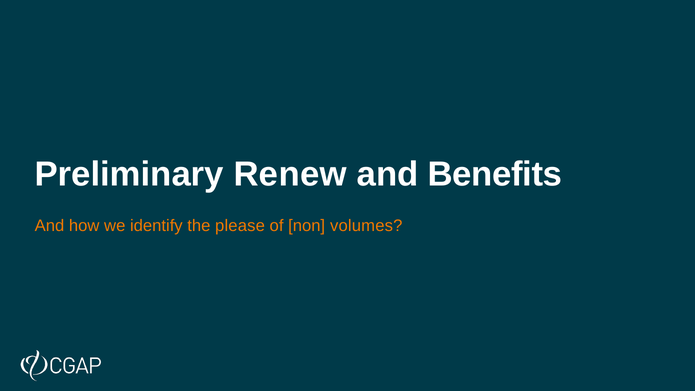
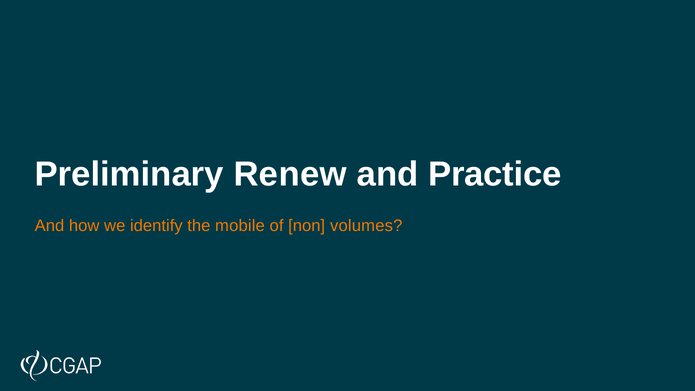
Benefits: Benefits -> Practice
please: please -> mobile
